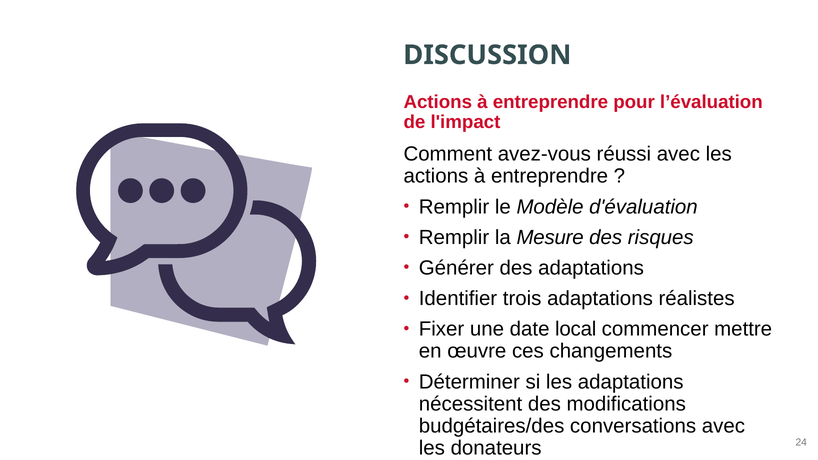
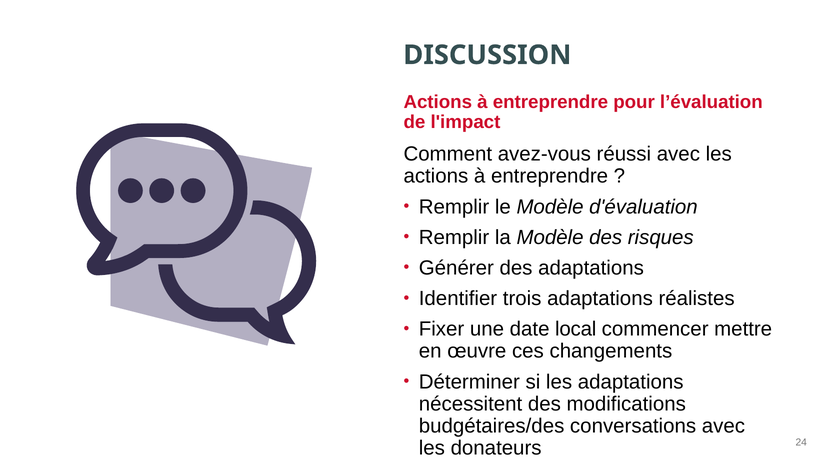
la Mesure: Mesure -> Modèle
